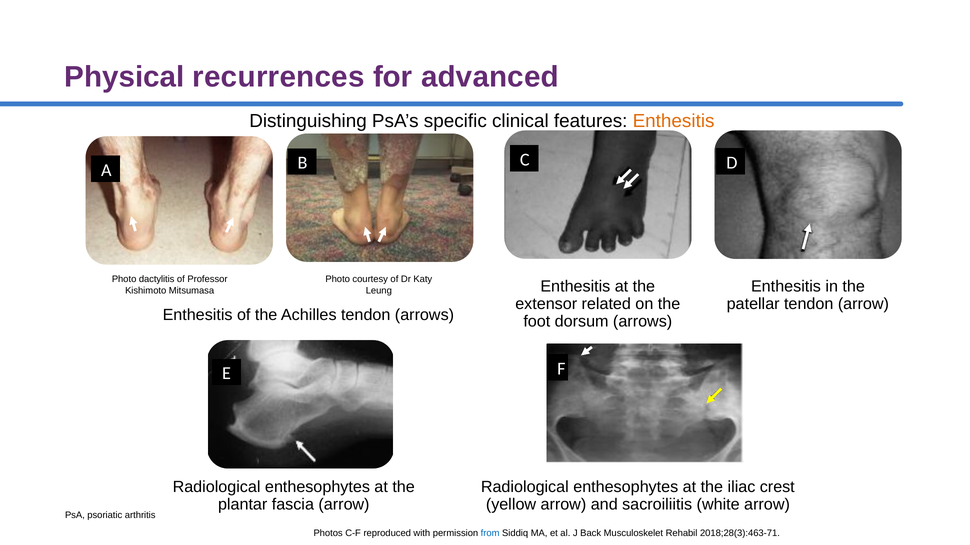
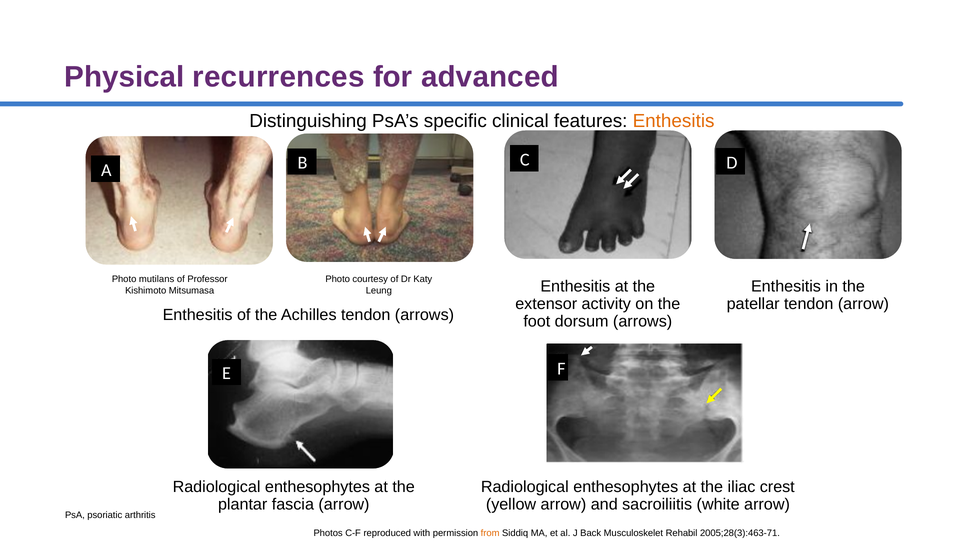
dactylitis: dactylitis -> mutilans
related: related -> activity
from colour: blue -> orange
2018;28(3):463-71: 2018;28(3):463-71 -> 2005;28(3):463-71
